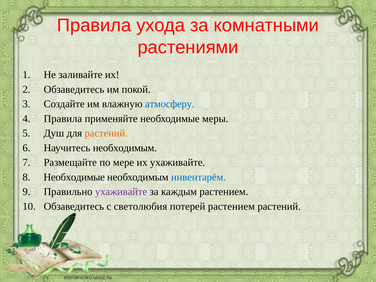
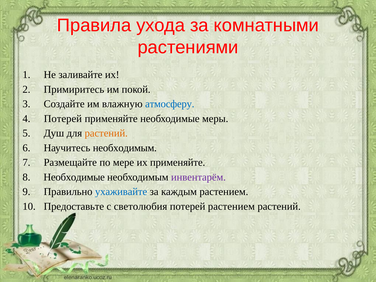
Обзаведитесь at (74, 89): Обзаведитесь -> Примиритесь
Правила at (63, 119): Правила -> Потерей
их ухаживайте: ухаживайте -> применяйте
инвентарём colour: blue -> purple
ухаживайте at (121, 192) colour: purple -> blue
Обзаведитесь at (74, 206): Обзаведитесь -> Предоставьте
